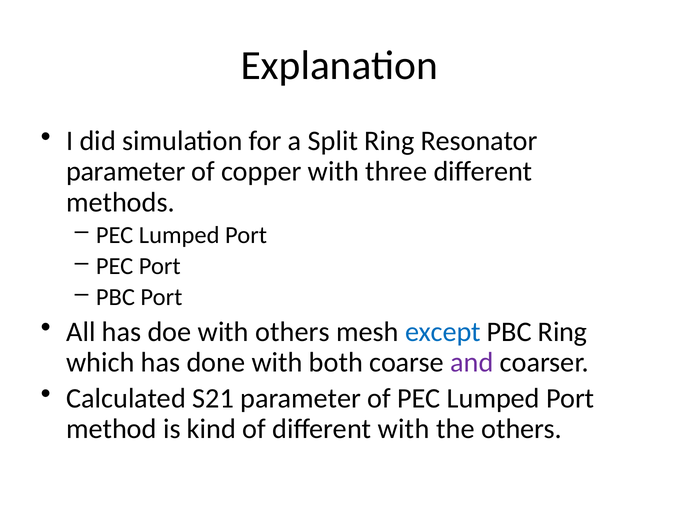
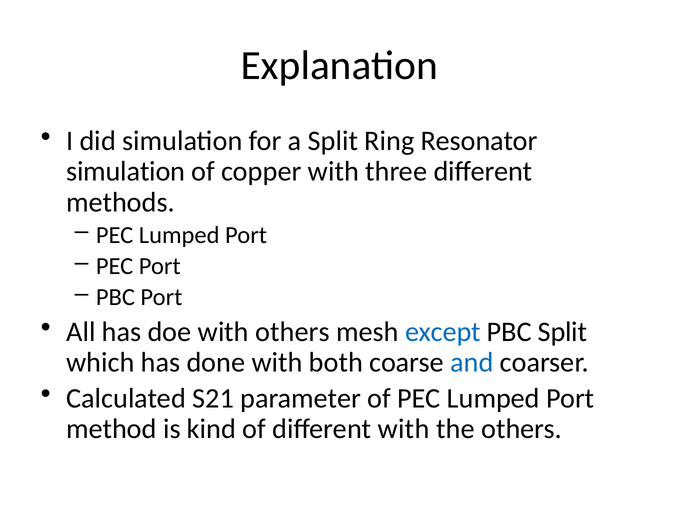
parameter at (126, 172): parameter -> simulation
PBC Ring: Ring -> Split
and colour: purple -> blue
